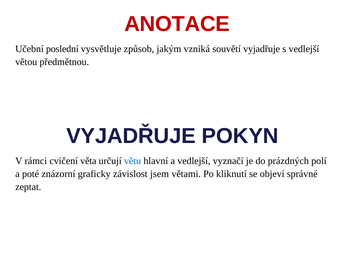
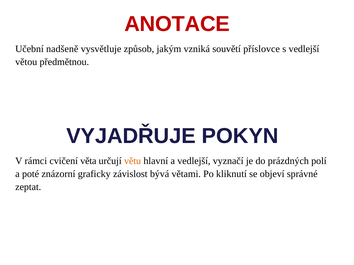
poslední: poslední -> nadšeně
souvětí vyjadřuje: vyjadřuje -> příslovce
větu colour: blue -> orange
jsem: jsem -> bývá
